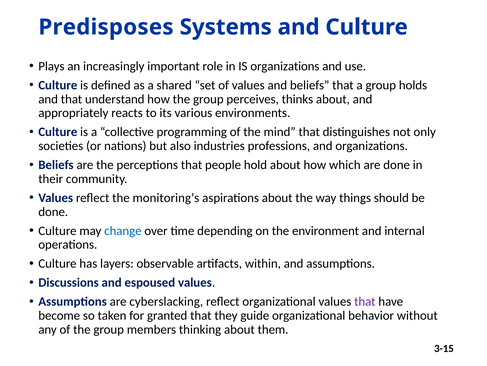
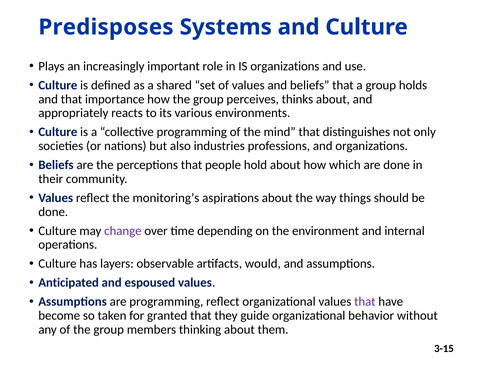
understand: understand -> importance
change colour: blue -> purple
within: within -> would
Discussions: Discussions -> Anticipated
are cyberslacking: cyberslacking -> programming
